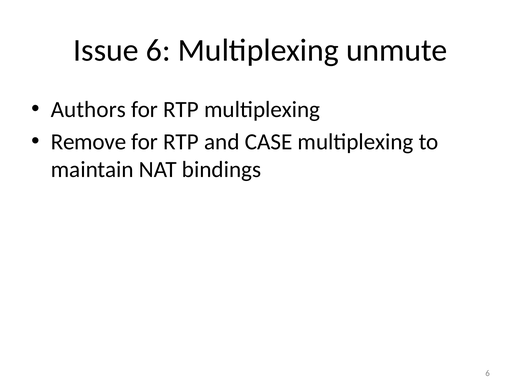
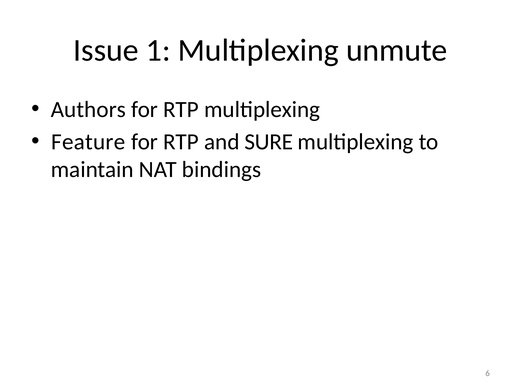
Issue 6: 6 -> 1
Remove: Remove -> Feature
CASE: CASE -> SURE
